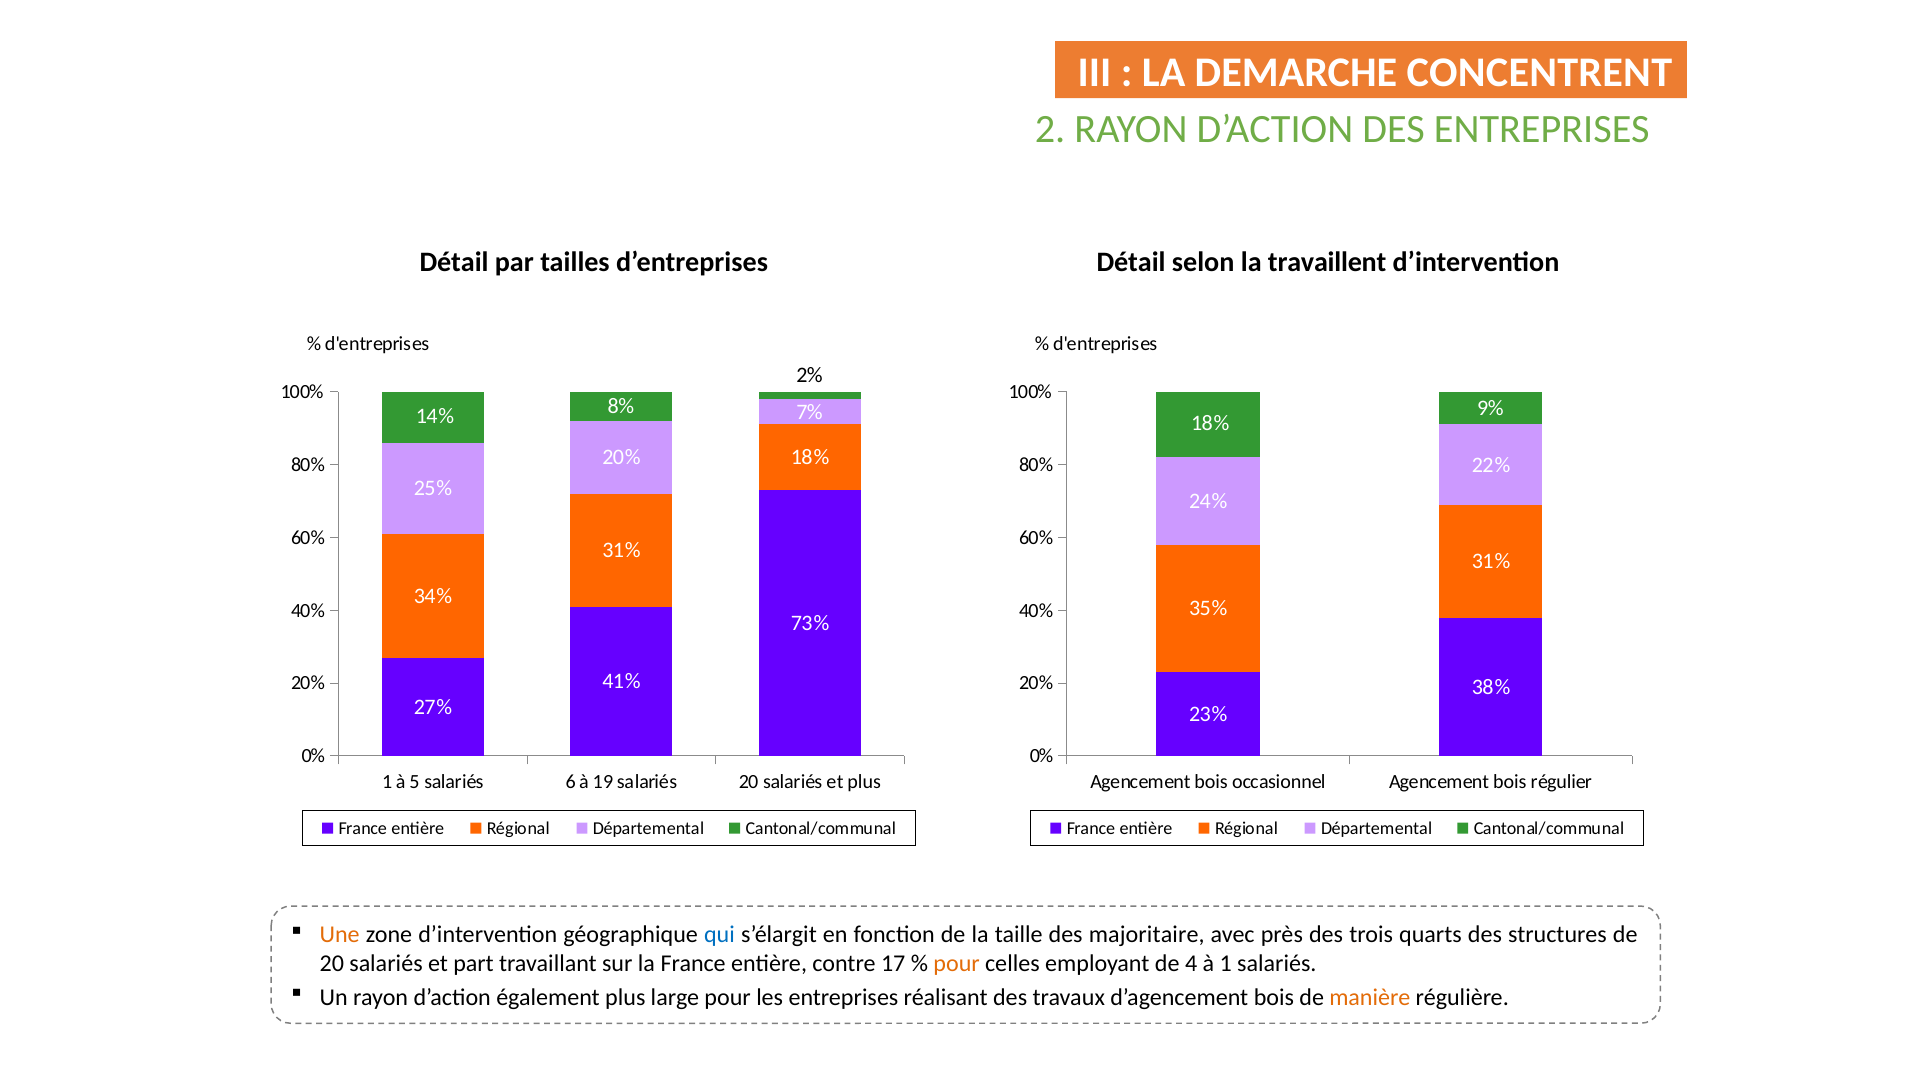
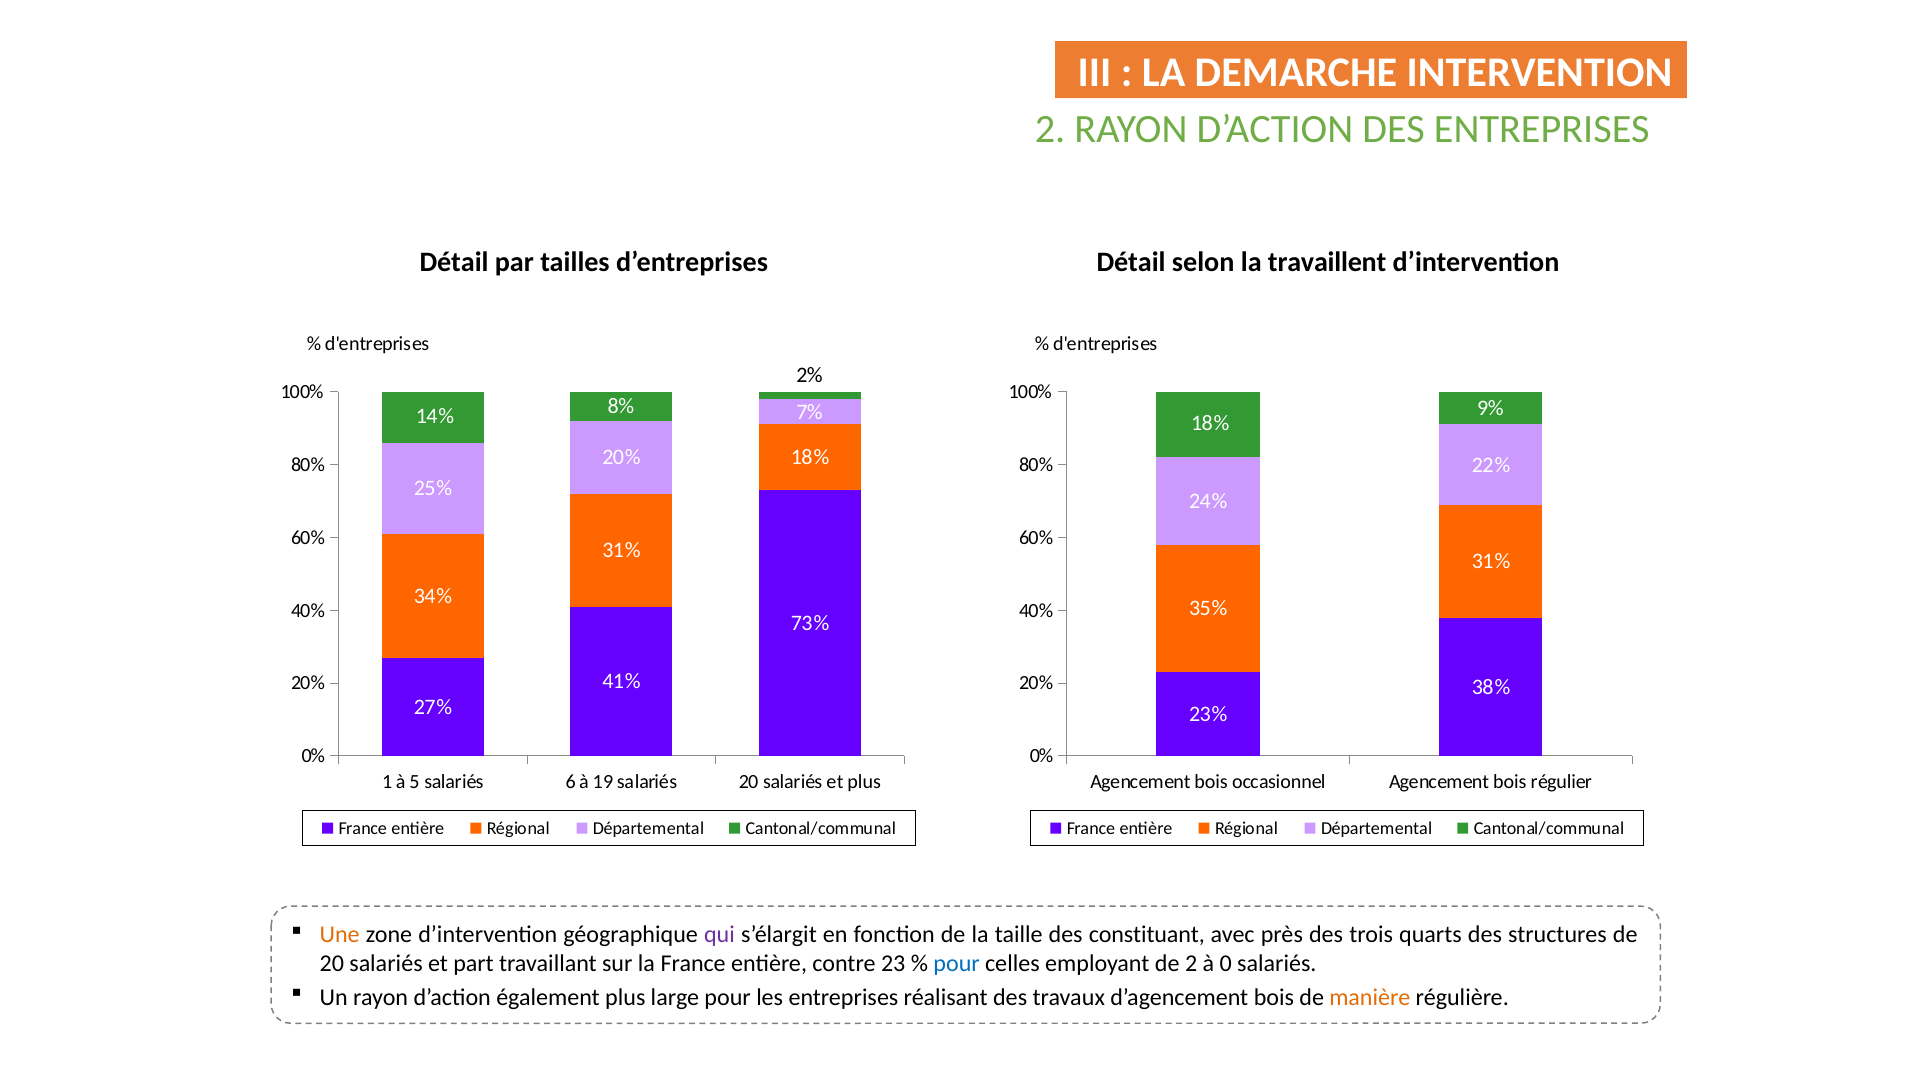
CONCENTRENT: CONCENTRENT -> INTERVENTION
qui colour: blue -> purple
majoritaire: majoritaire -> constituant
17: 17 -> 23
pour at (957, 964) colour: orange -> blue
de 4: 4 -> 2
à 1: 1 -> 0
